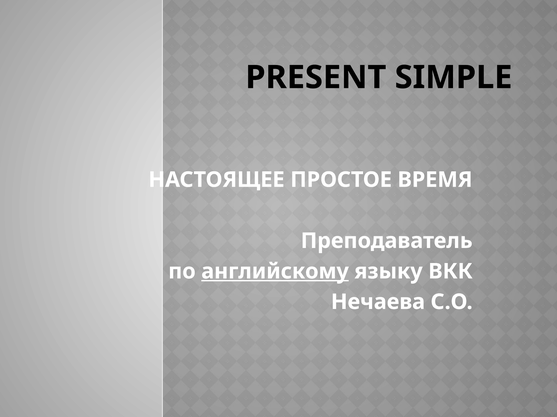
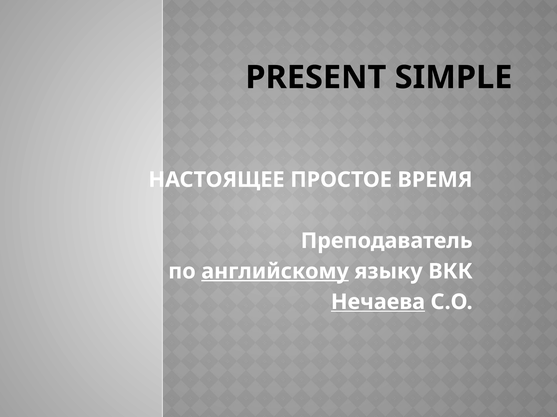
Нечаева underline: none -> present
